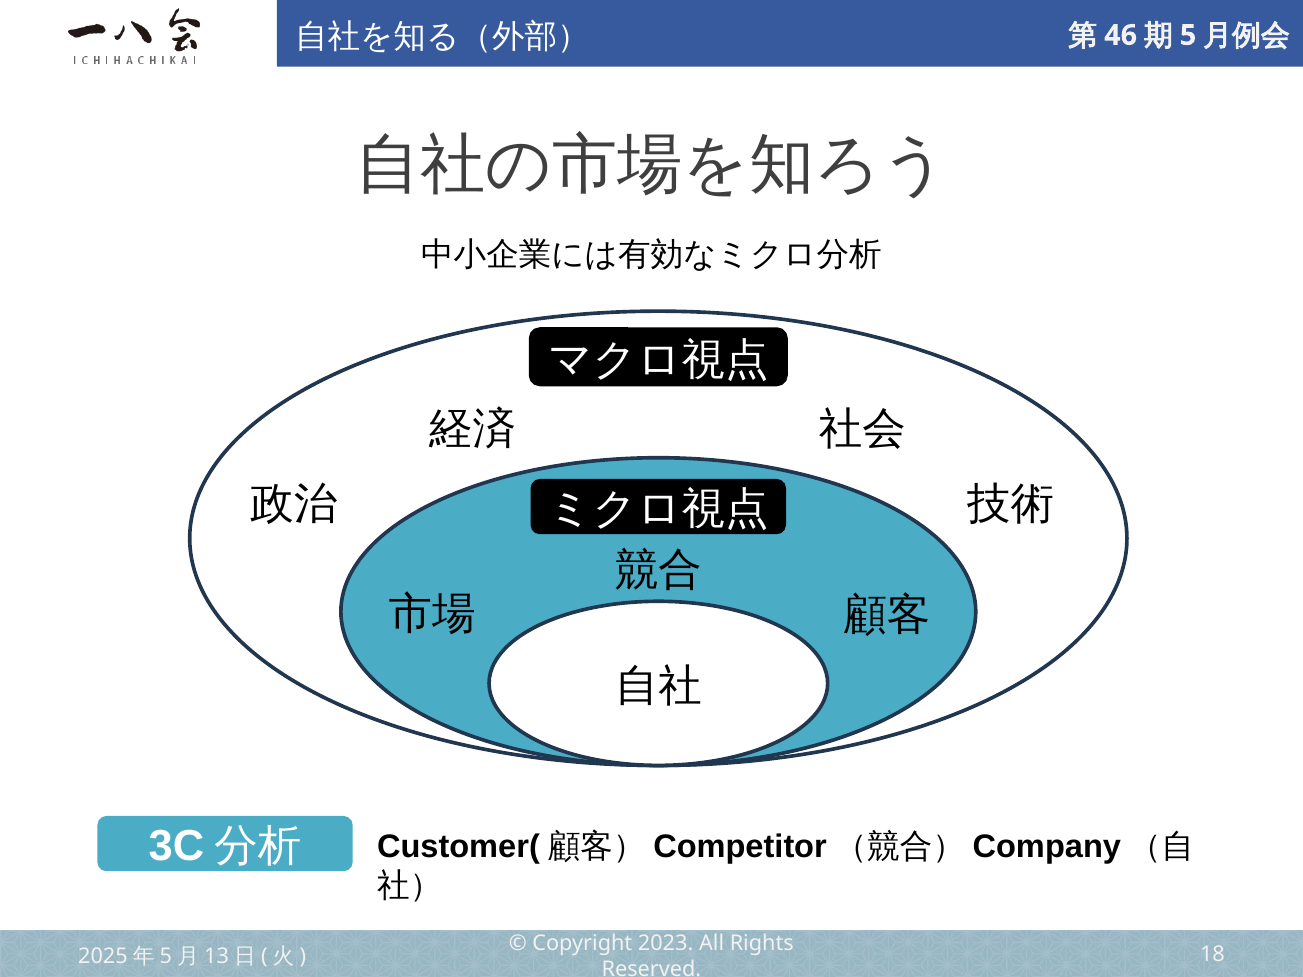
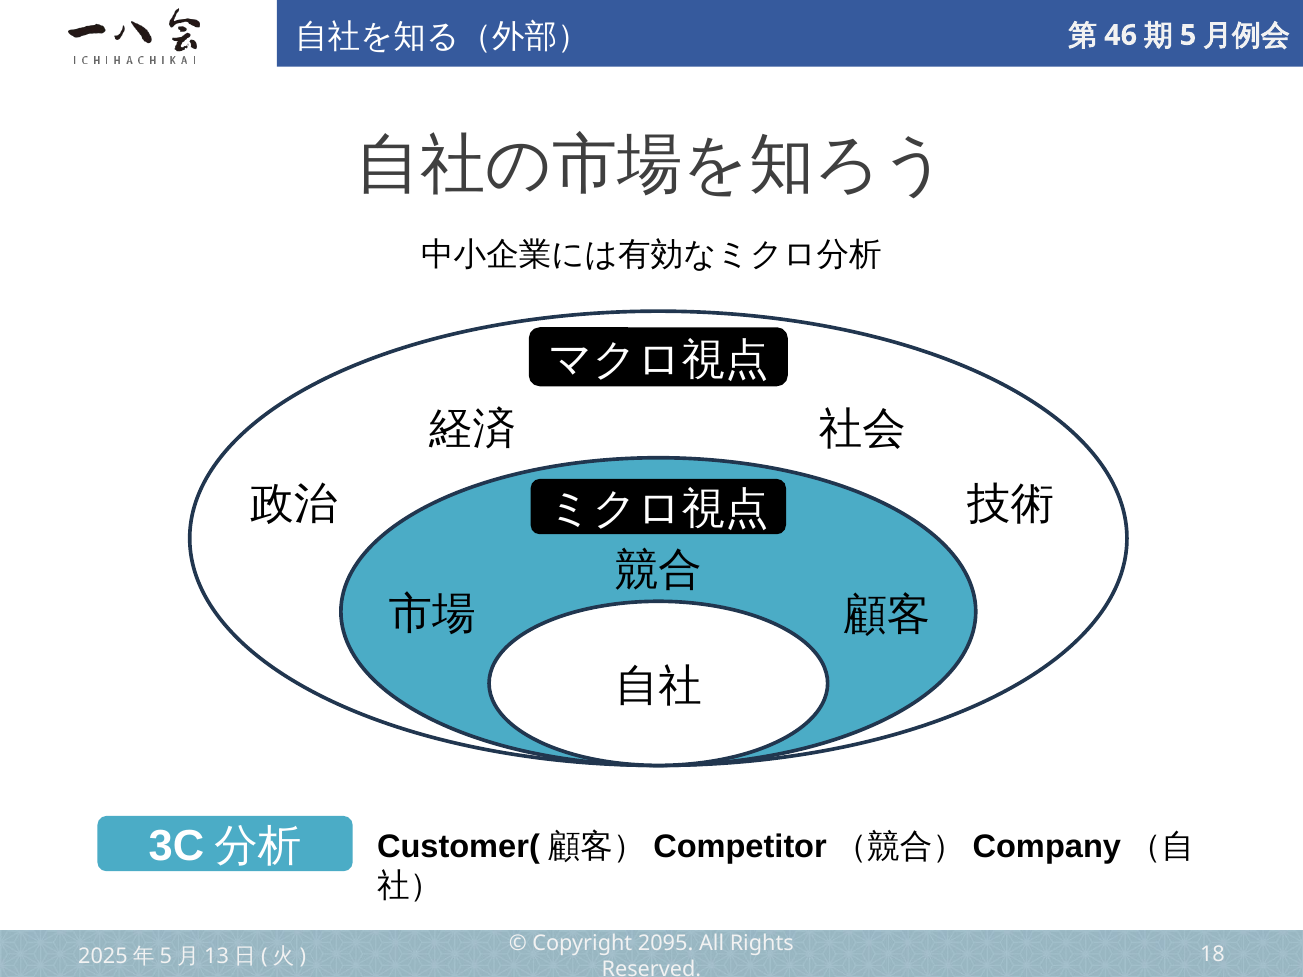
2023: 2023 -> 2095
